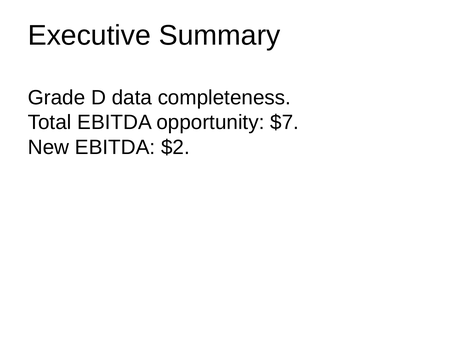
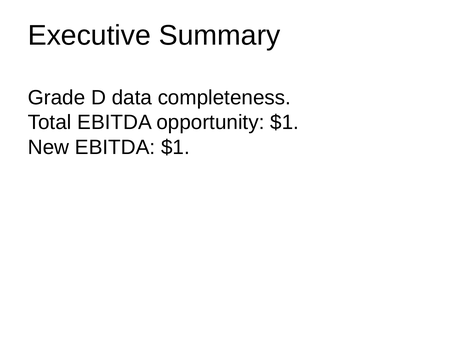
opportunity $7: $7 -> $1
EBITDA $2: $2 -> $1
